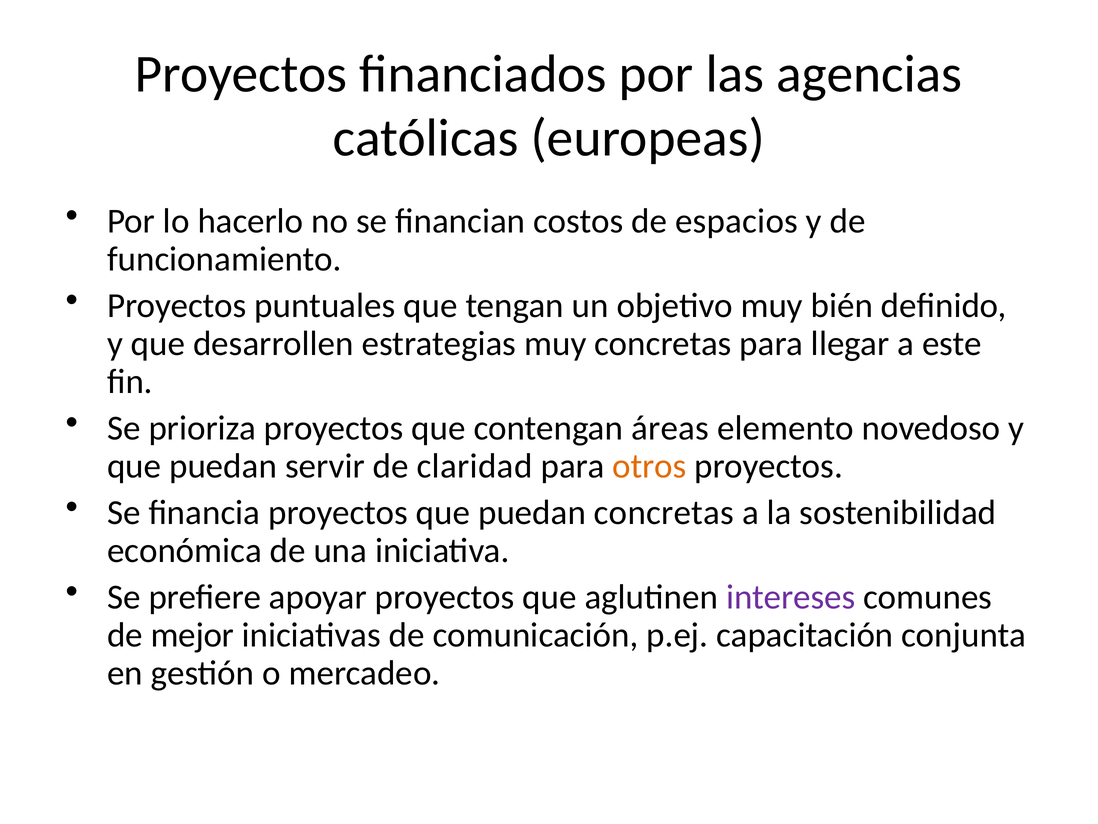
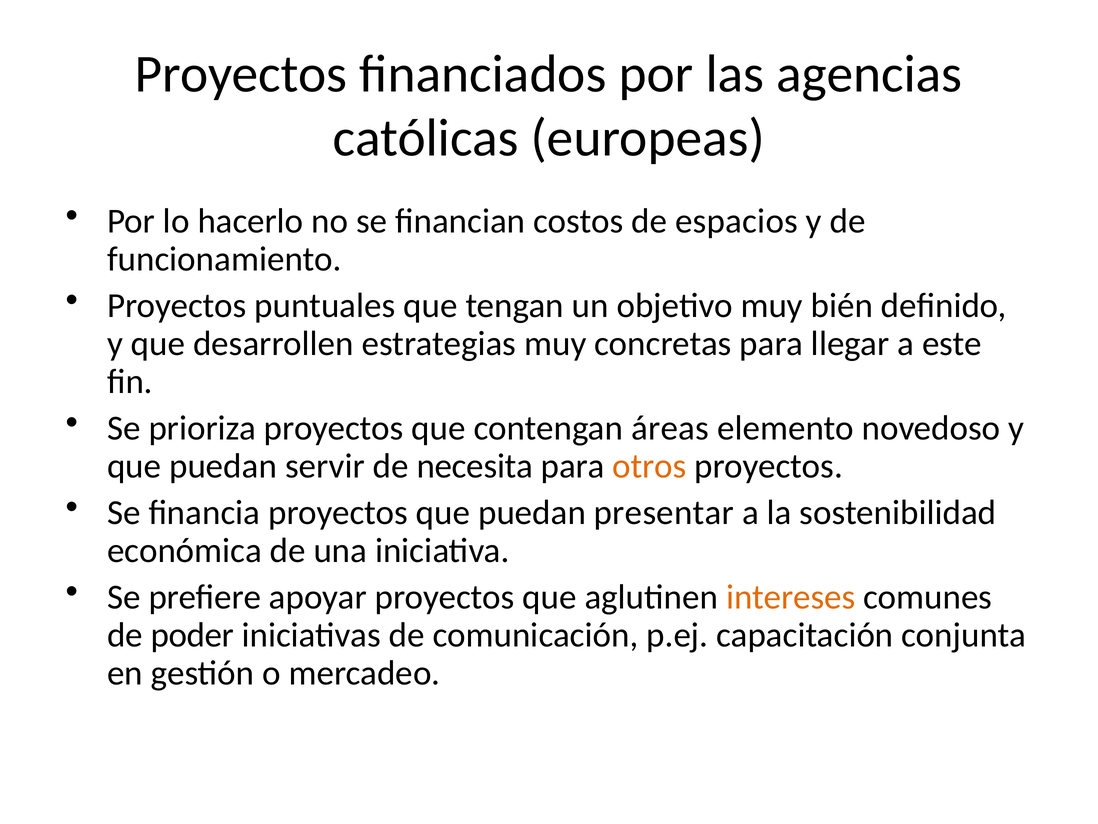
claridad: claridad -> necesita
puedan concretas: concretas -> presentar
intereses colour: purple -> orange
mejor: mejor -> poder
